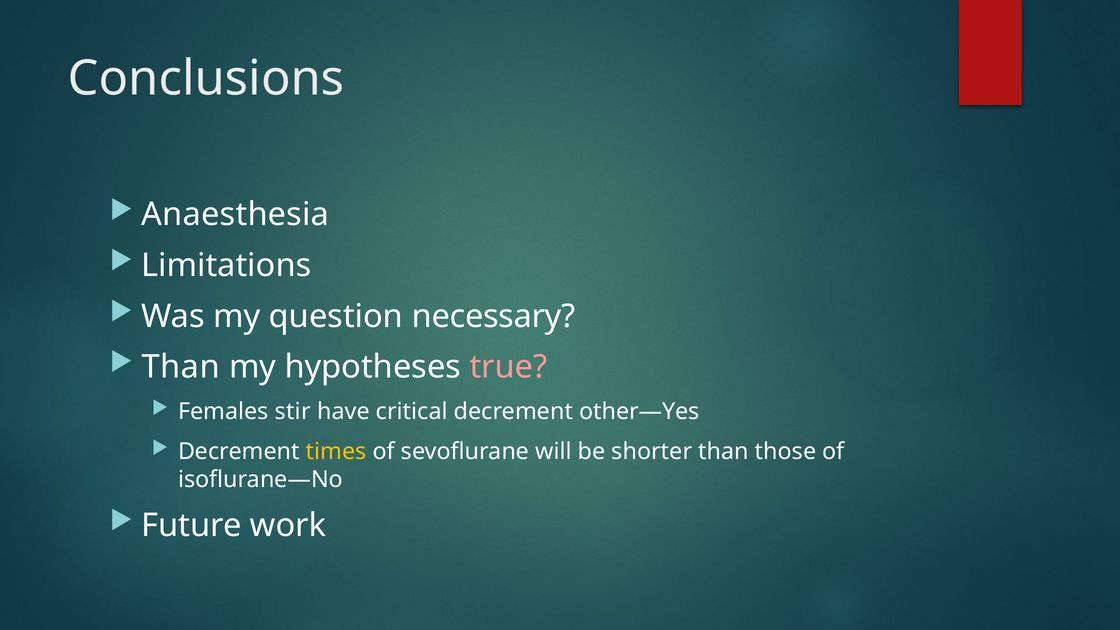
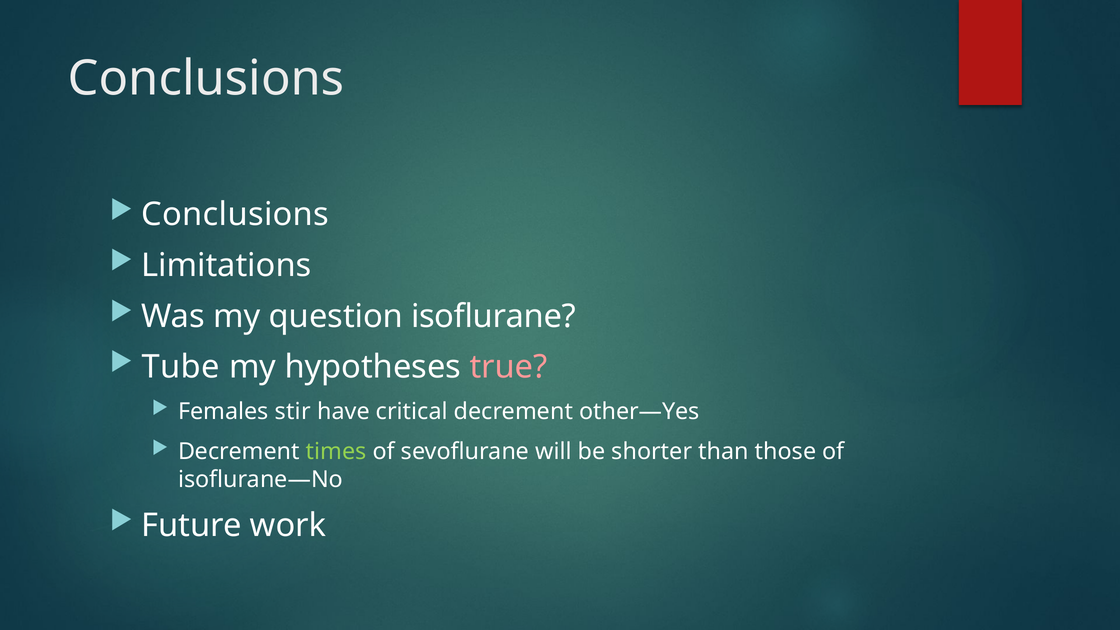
Anaesthesia at (235, 215): Anaesthesia -> Conclusions
necessary: necessary -> isoflurane
Than at (181, 367): Than -> Tube
times colour: yellow -> light green
